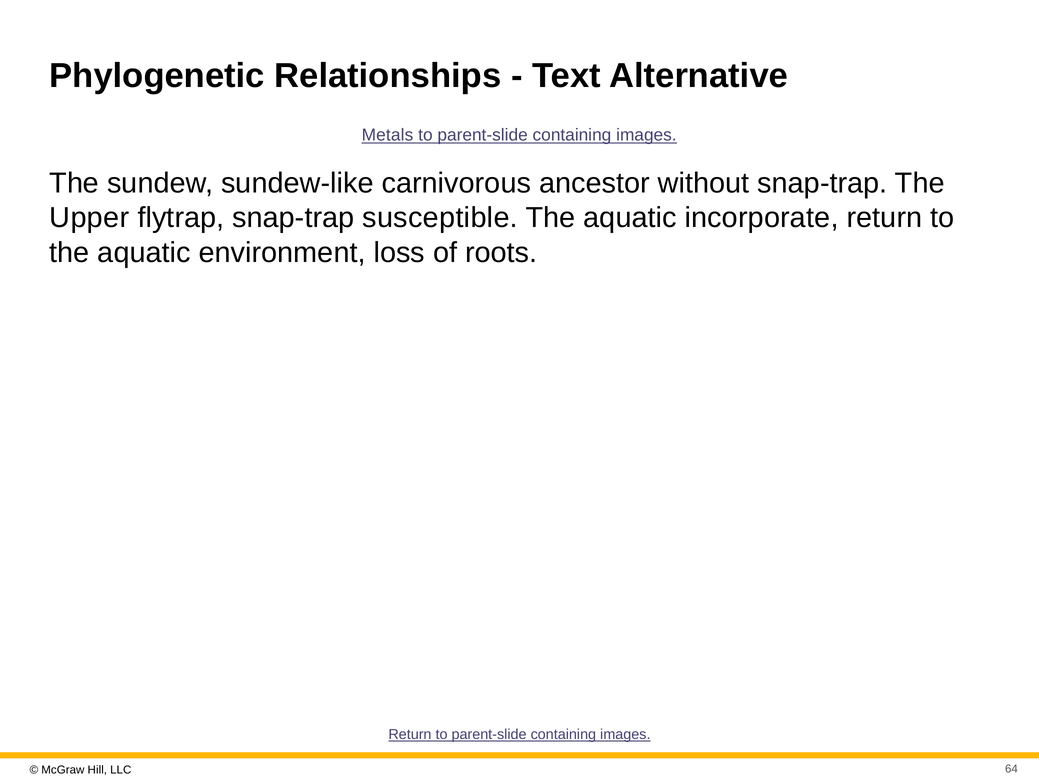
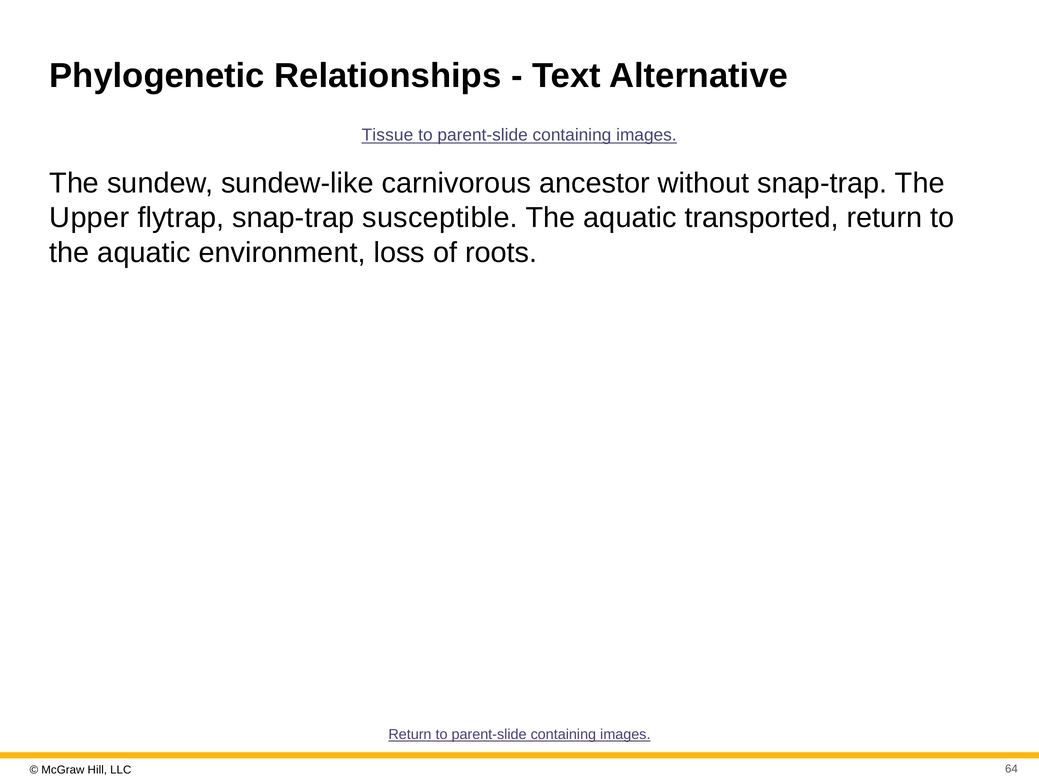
Metals: Metals -> Tissue
incorporate: incorporate -> transported
